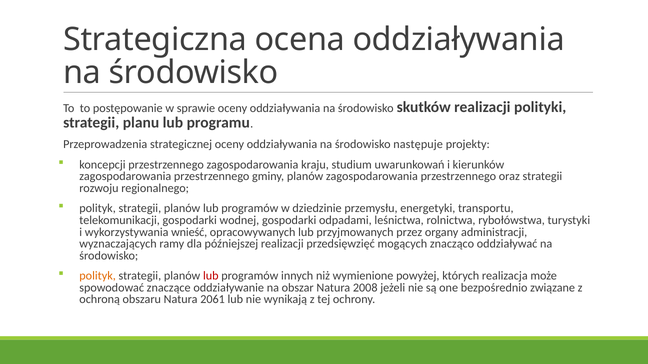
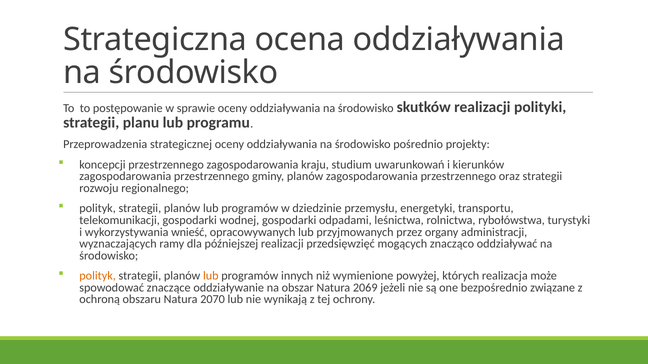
następuje: następuje -> pośrednio
lub at (211, 276) colour: red -> orange
2008: 2008 -> 2069
2061: 2061 -> 2070
